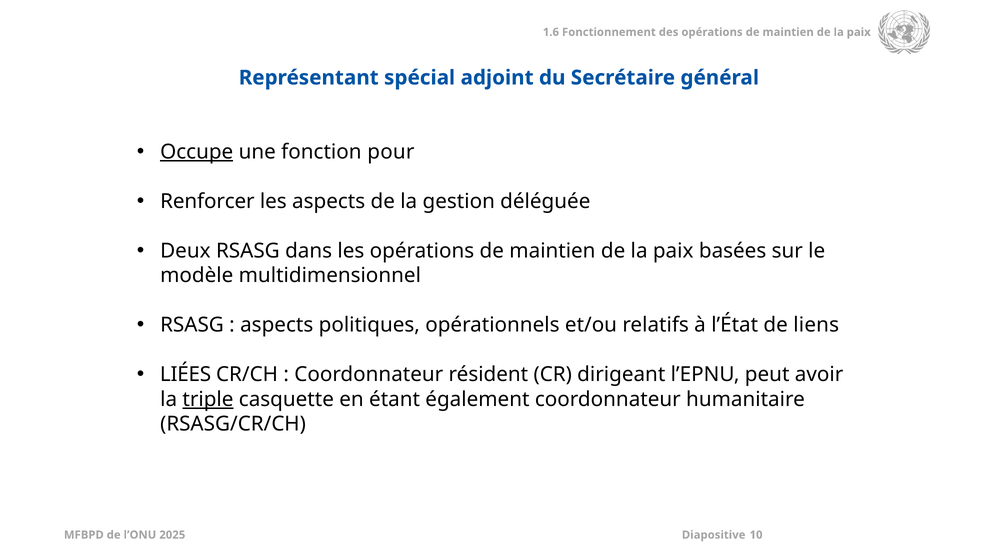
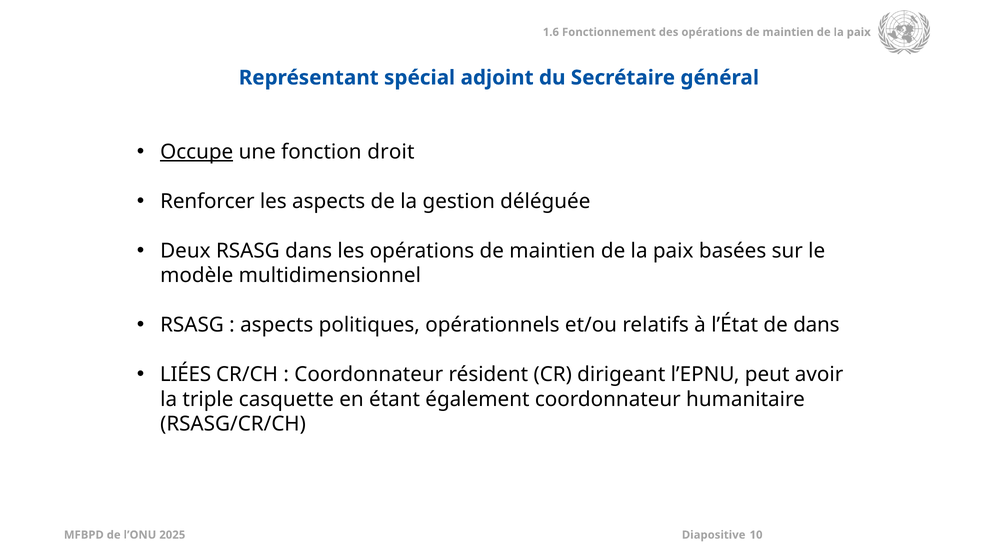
pour: pour -> droit
de liens: liens -> dans
triple underline: present -> none
